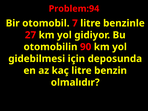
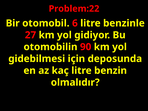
Problem:94: Problem:94 -> Problem:22
7: 7 -> 6
